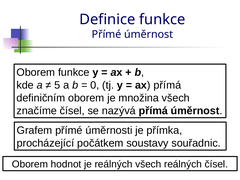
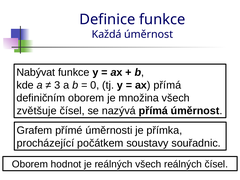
Přímé at (107, 34): Přímé -> Každá
Oborem at (36, 72): Oborem -> Nabývat
5: 5 -> 3
značíme: značíme -> zvětšuje
